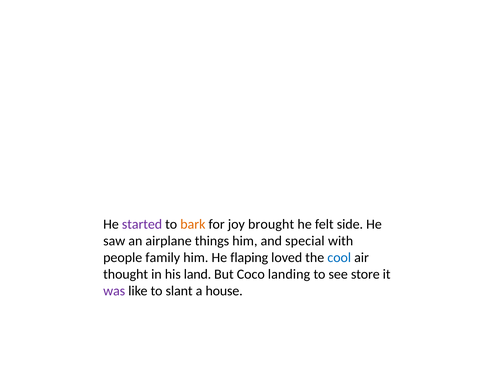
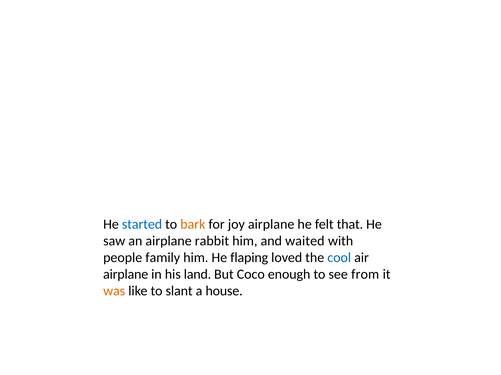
started colour: purple -> blue
joy brought: brought -> airplane
side: side -> that
things: things -> rabbit
special: special -> waited
thought at (126, 275): thought -> airplane
landing: landing -> enough
store: store -> from
was colour: purple -> orange
